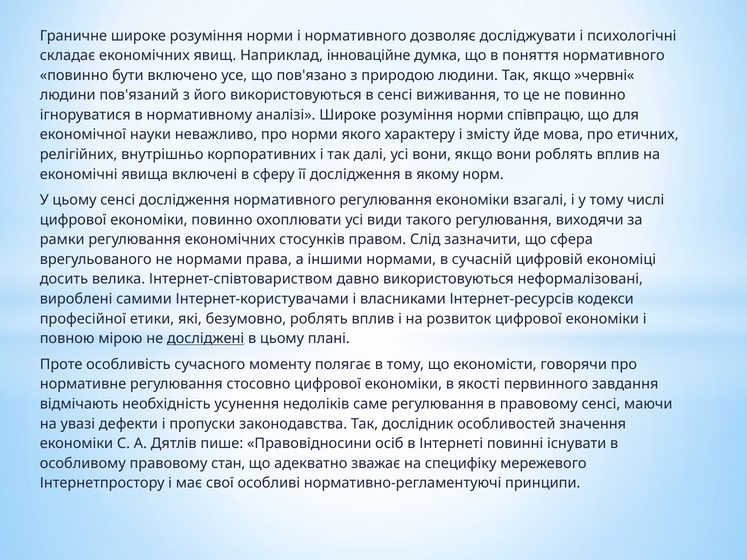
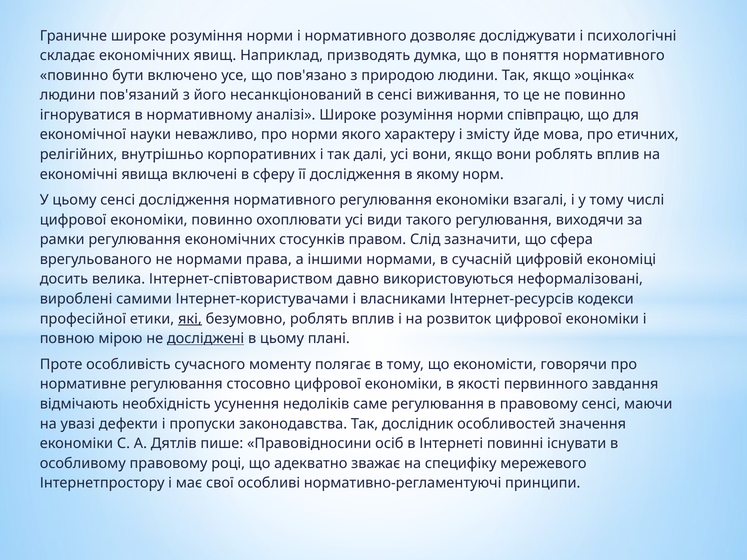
інноваційне: інноваційне -> призводять
»червні«: »червні« -> »оцінка«
його використовуються: використовуються -> несанкціонований
які underline: none -> present
стан: стан -> році
